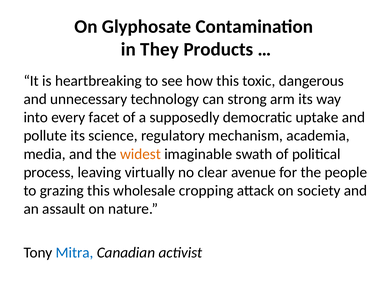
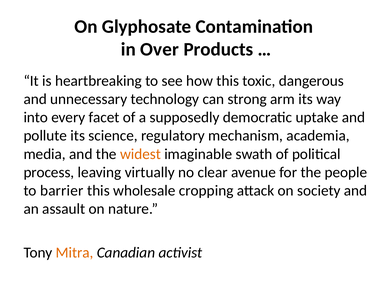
They: They -> Over
grazing: grazing -> barrier
Mitra colour: blue -> orange
